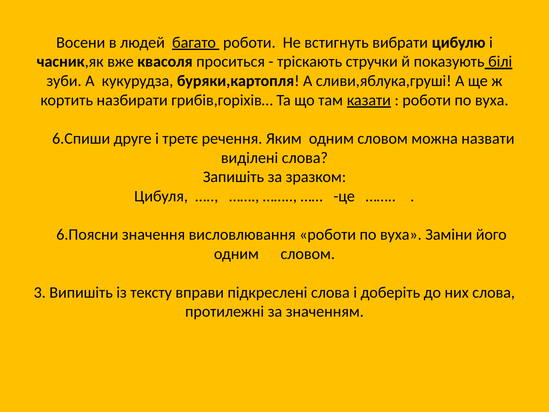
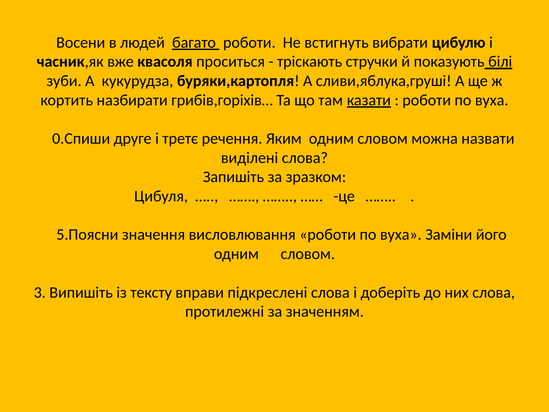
6.Спиши: 6.Спиши -> 0.Спиши
6.Поясни: 6.Поясни -> 5.Поясни
